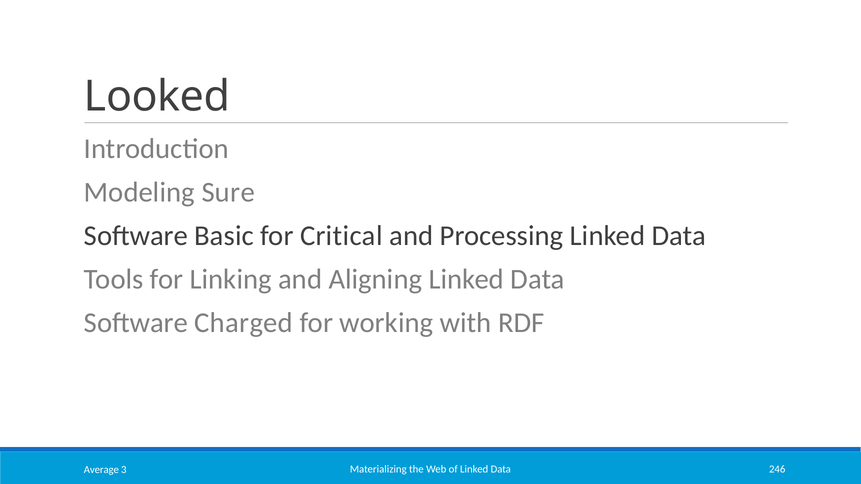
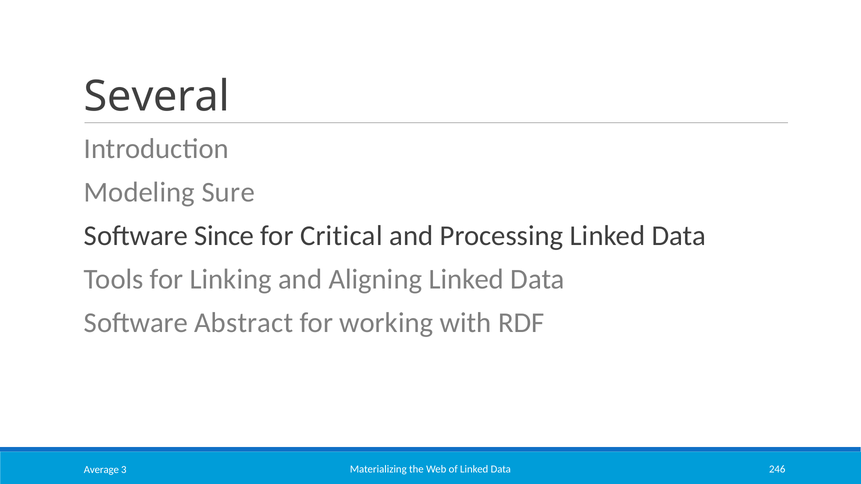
Looked: Looked -> Several
Basic: Basic -> Since
Charged: Charged -> Abstract
